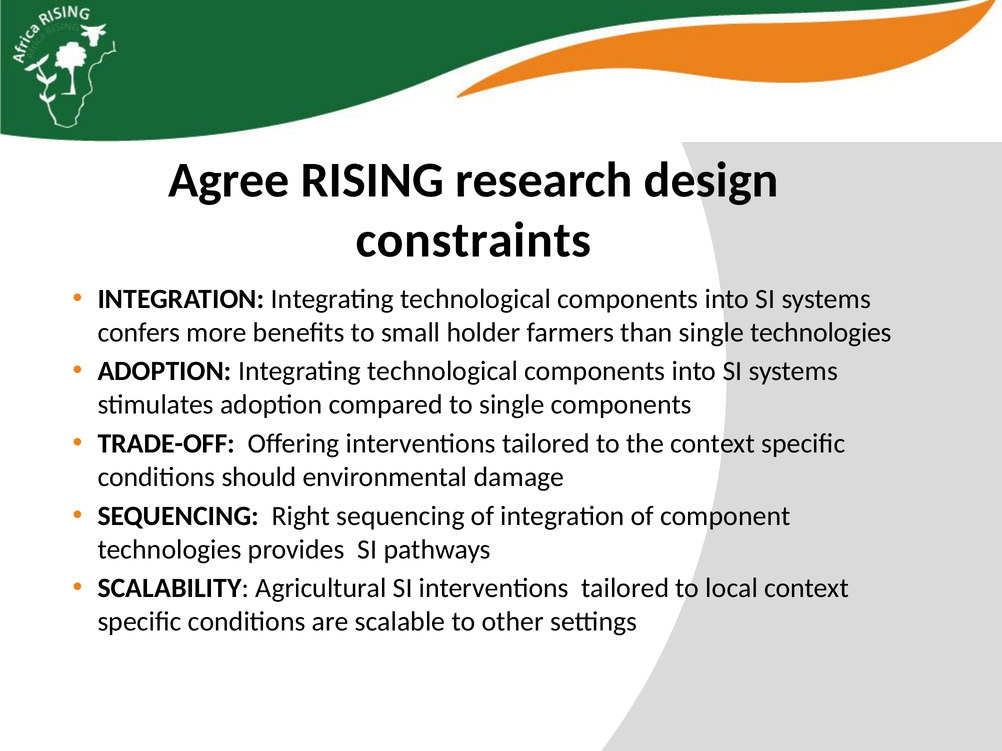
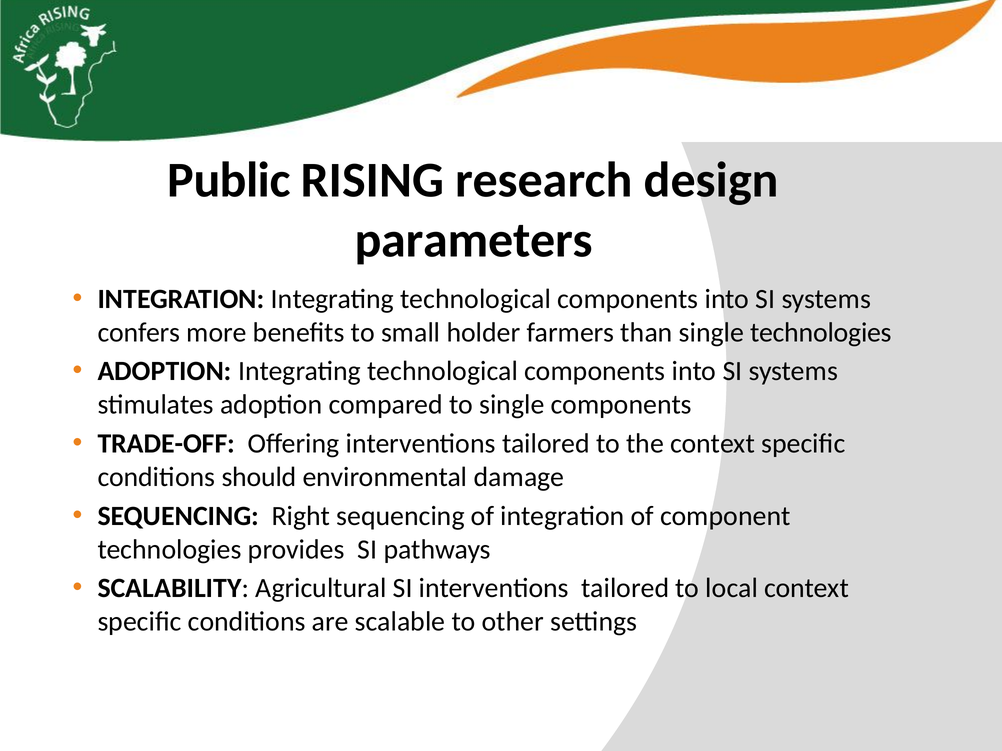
Agree: Agree -> Public
constraints: constraints -> parameters
